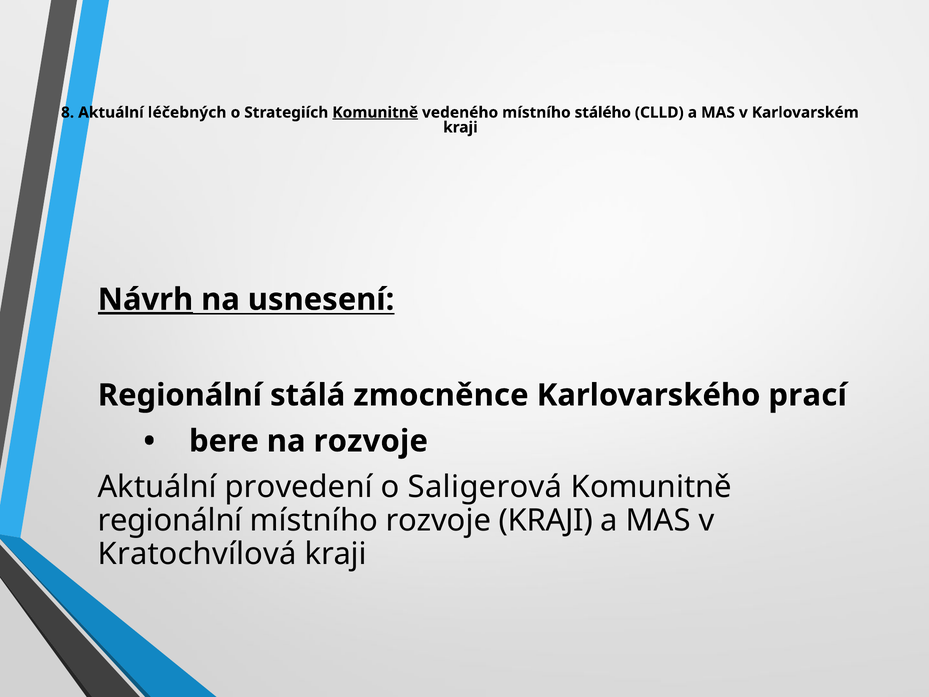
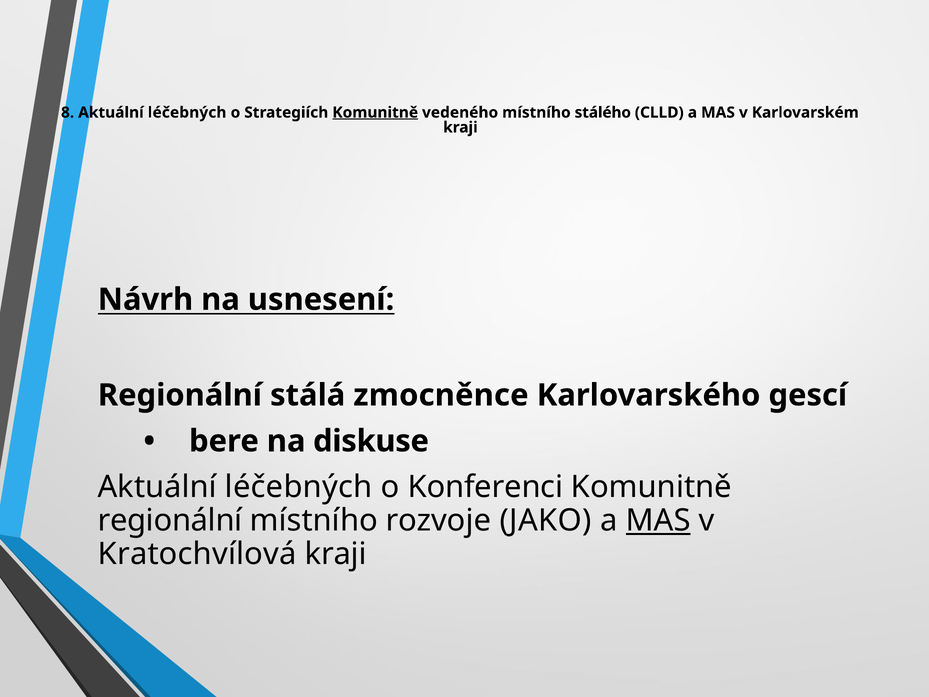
Návrh underline: present -> none
prací: prací -> gescí
na rozvoje: rozvoje -> diskuse
provedení at (299, 487): provedení -> léčebných
Saligerová: Saligerová -> Konferenci
rozvoje KRAJI: KRAJI -> JAKO
MAS at (658, 520) underline: none -> present
